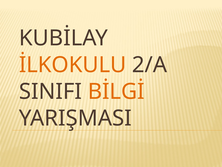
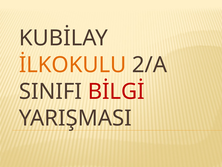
BİLGİ colour: orange -> red
